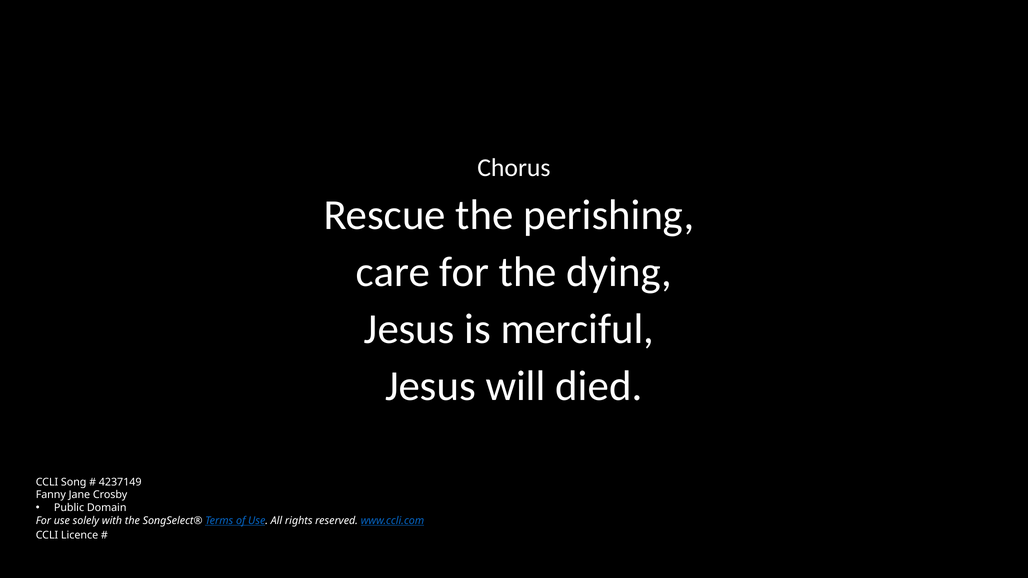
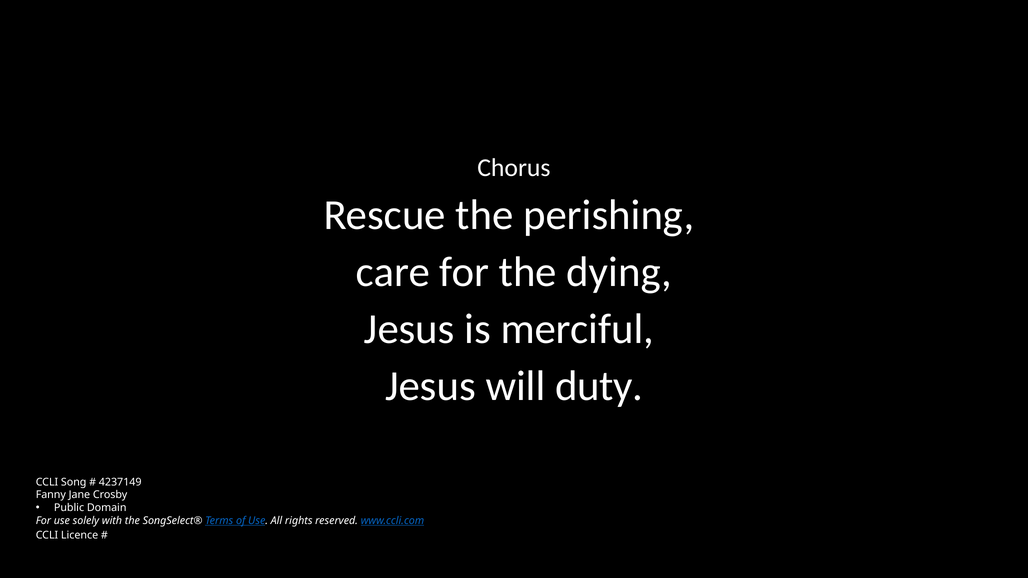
died: died -> duty
